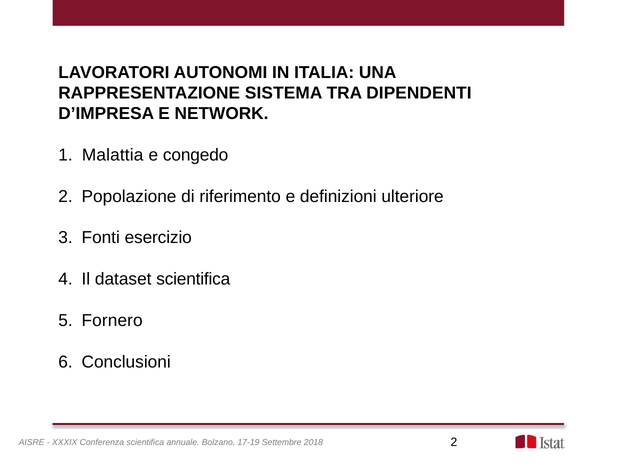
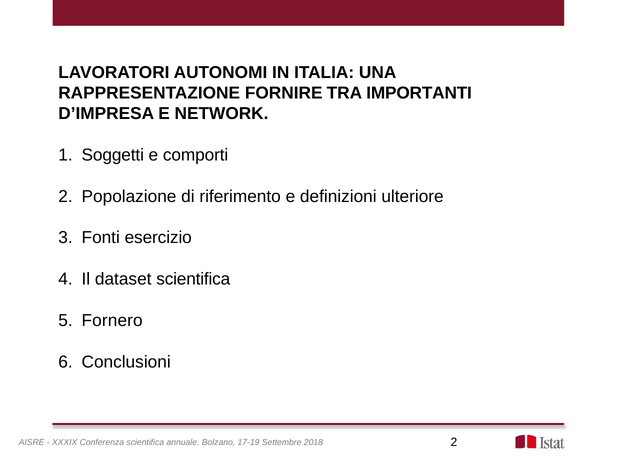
SISTEMA: SISTEMA -> FORNIRE
DIPENDENTI: DIPENDENTI -> IMPORTANTI
Malattia: Malattia -> Soggetti
congedo: congedo -> comporti
